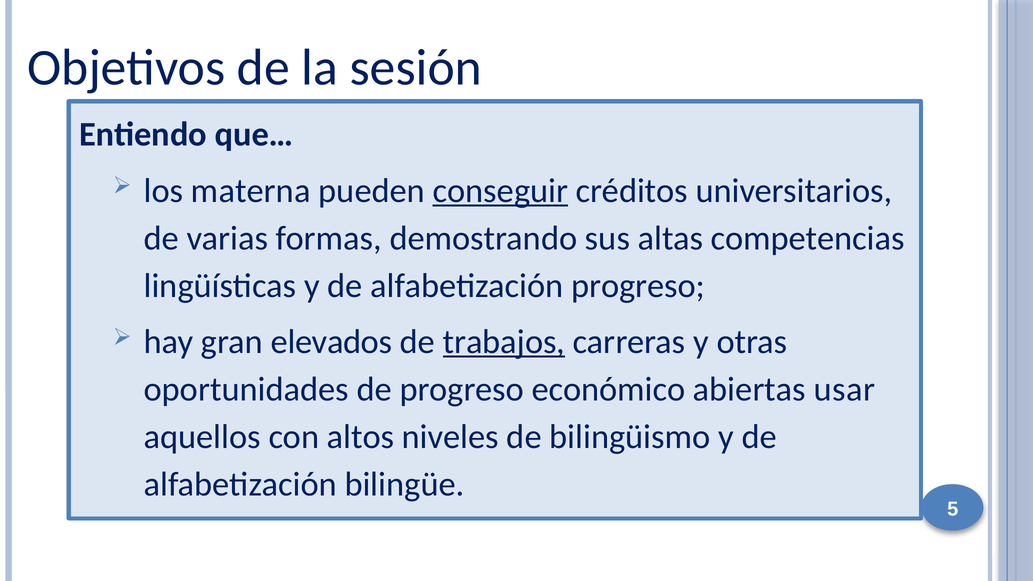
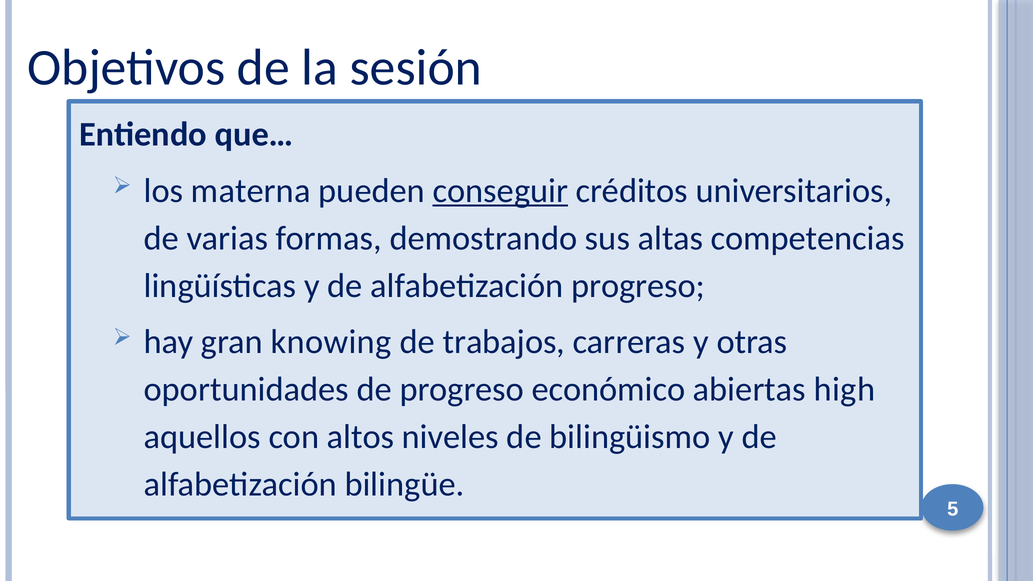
elevados: elevados -> knowing
trabajos underline: present -> none
usar: usar -> high
